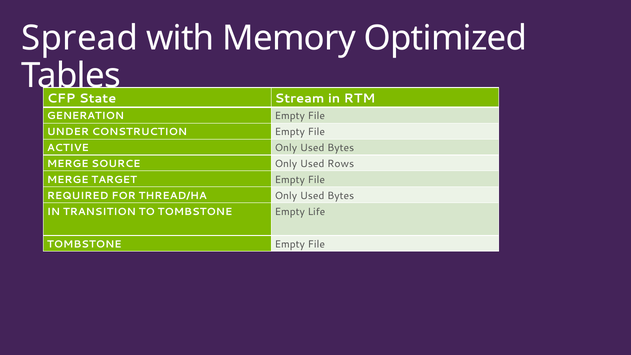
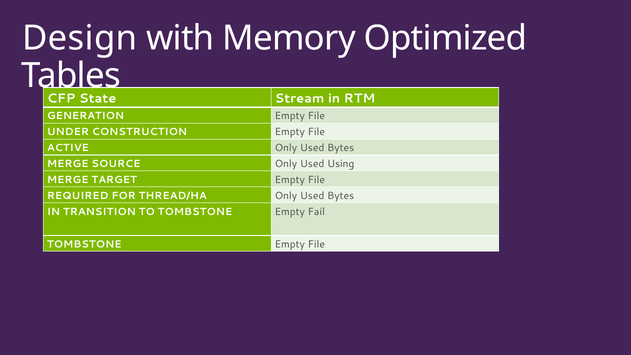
Spread: Spread -> Design
Rows: Rows -> Using
Life: Life -> Fail
